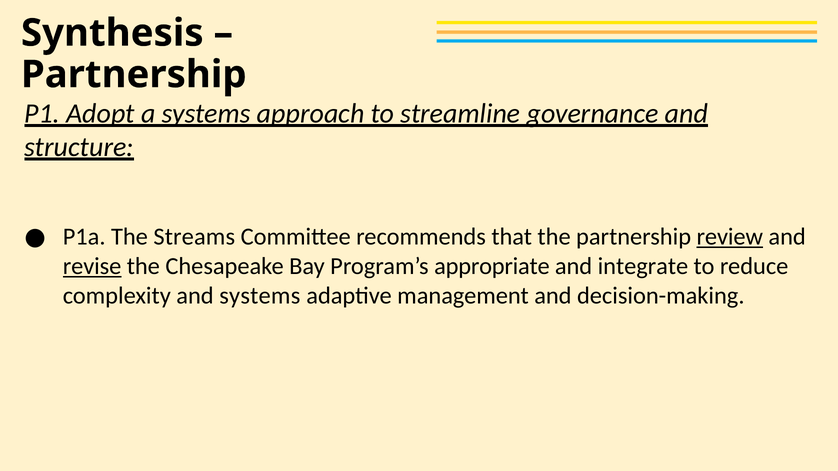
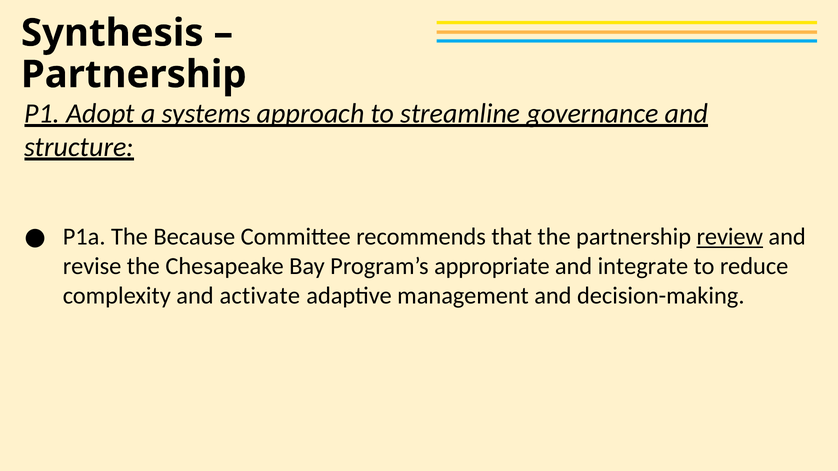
Streams: Streams -> Because
revise underline: present -> none
and systems: systems -> activate
